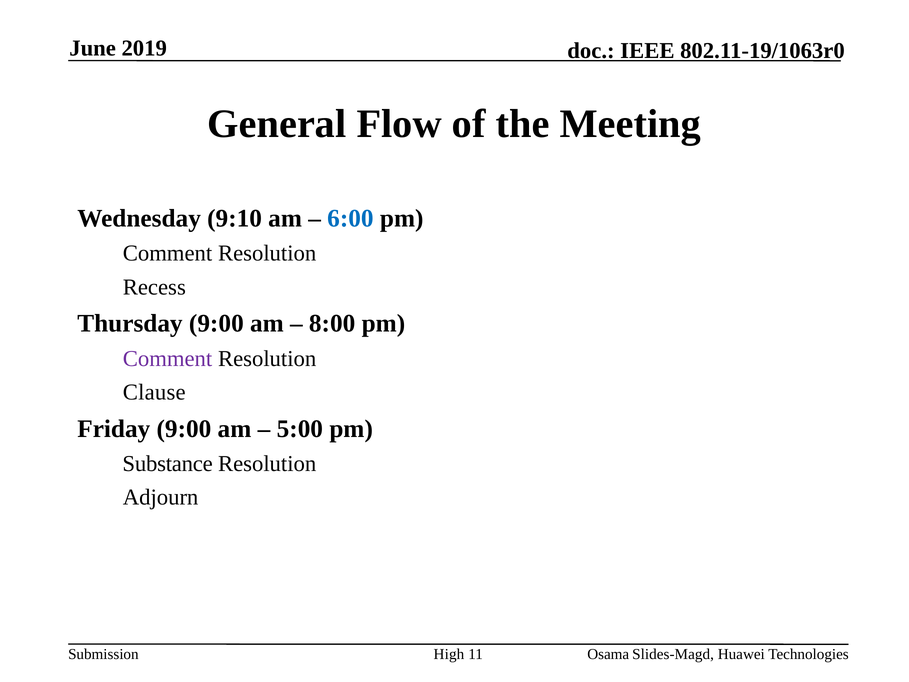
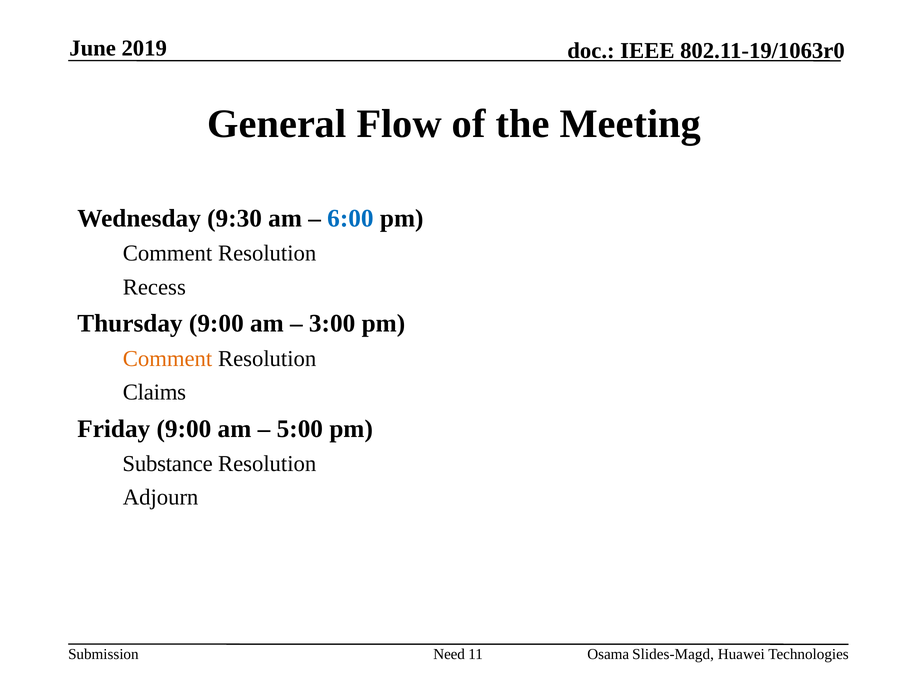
9:10: 9:10 -> 9:30
8:00: 8:00 -> 3:00
Comment at (168, 358) colour: purple -> orange
Clause: Clause -> Claims
High: High -> Need
